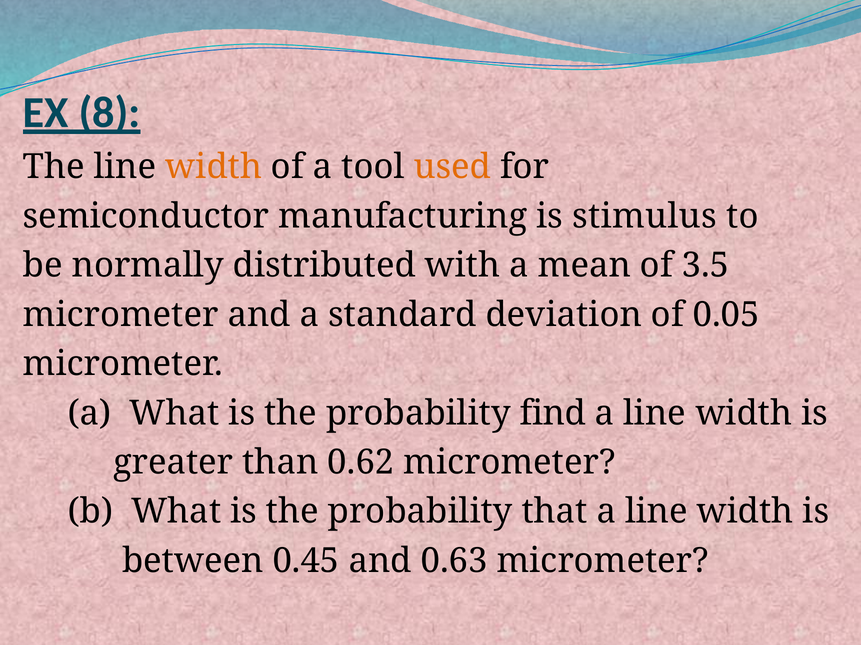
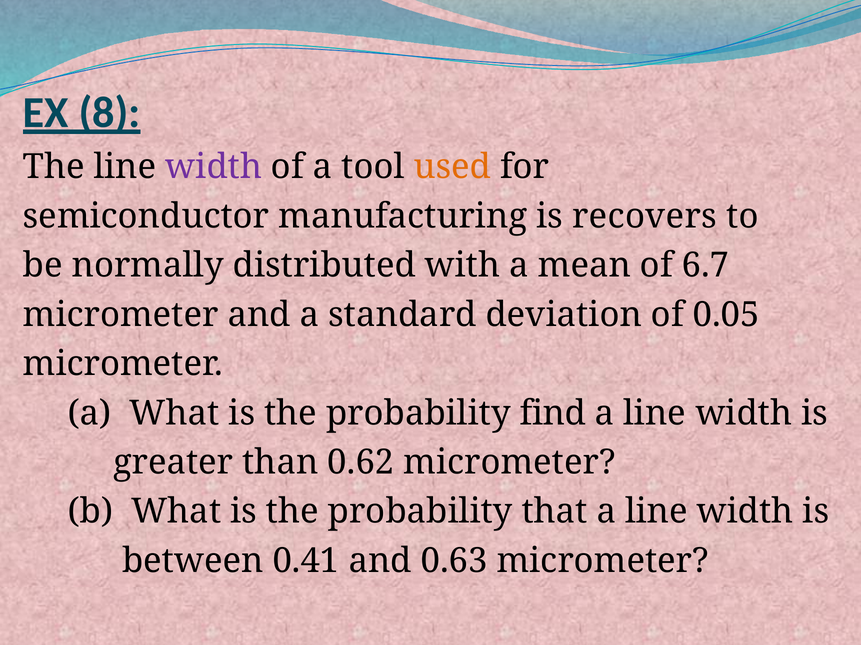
width at (214, 167) colour: orange -> purple
stimulus: stimulus -> recovers
3.5: 3.5 -> 6.7
0.45: 0.45 -> 0.41
